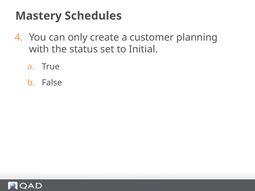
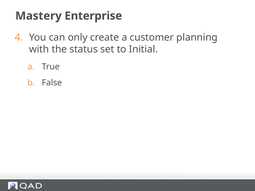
Schedules: Schedules -> Enterprise
